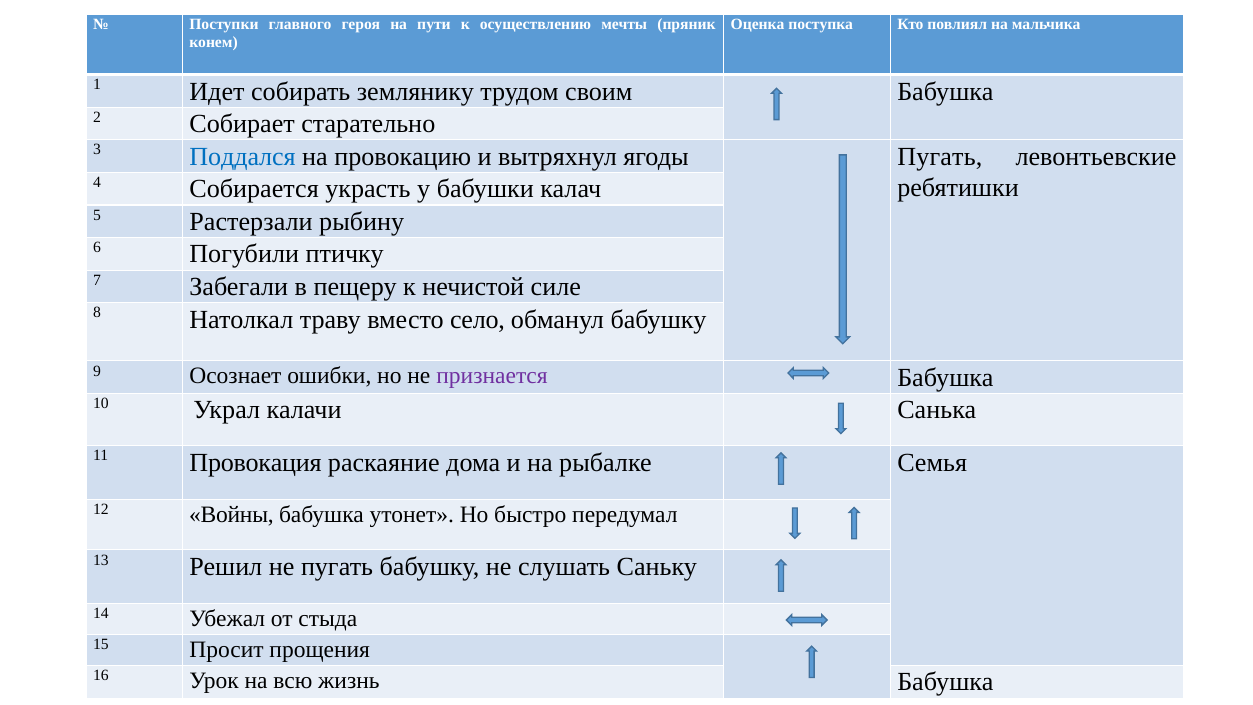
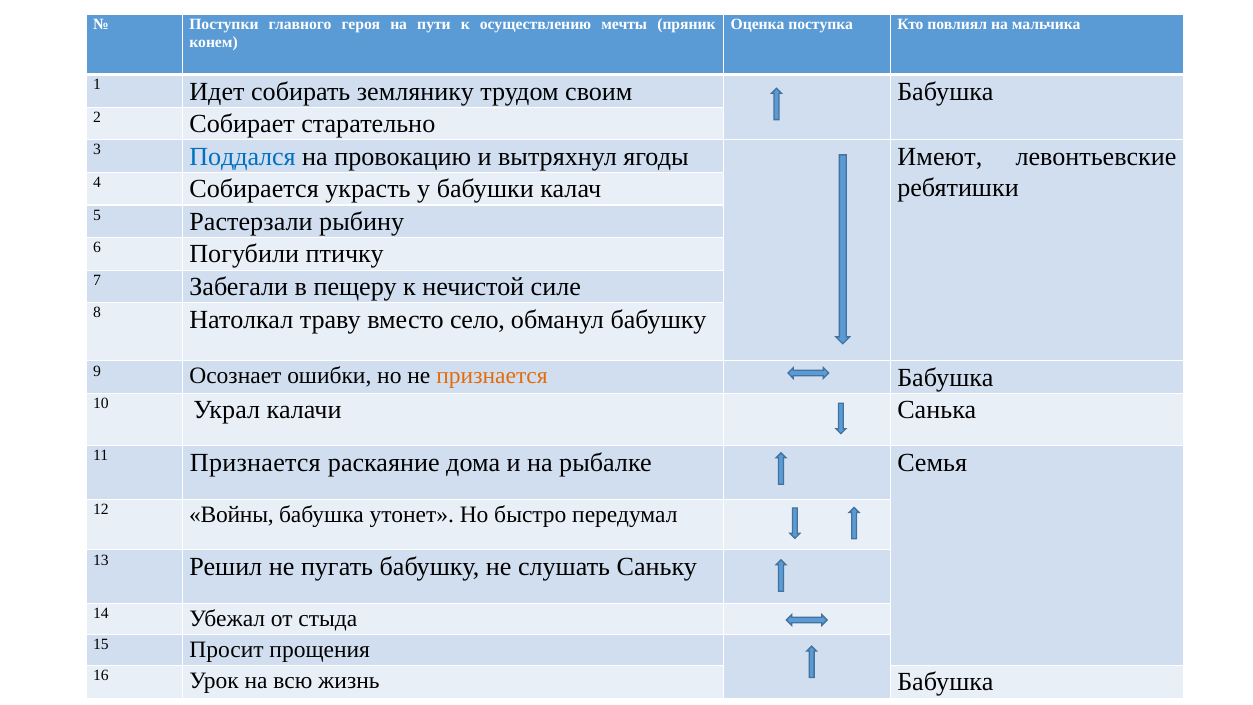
ягоды Пугать: Пугать -> Имеют
признается at (492, 376) colour: purple -> orange
11 Провокация: Провокация -> Признается
